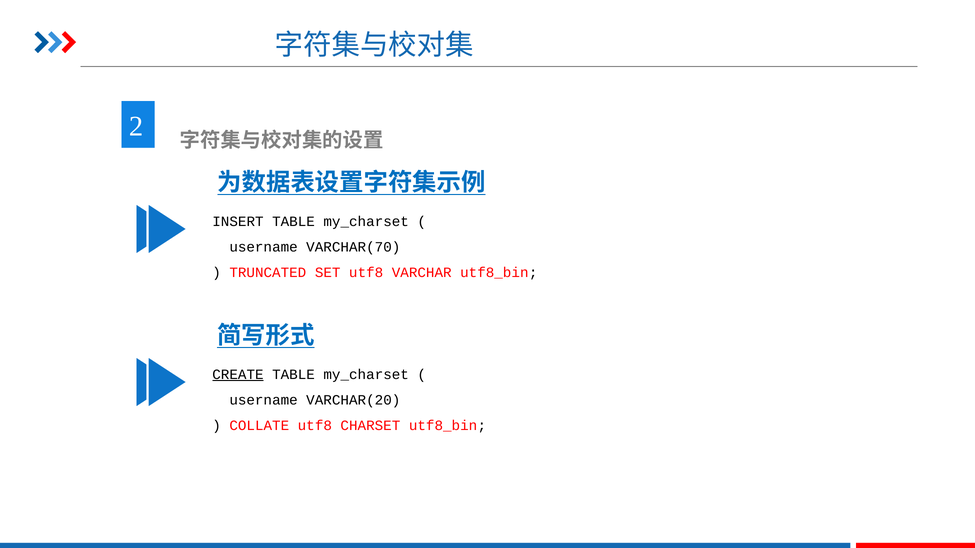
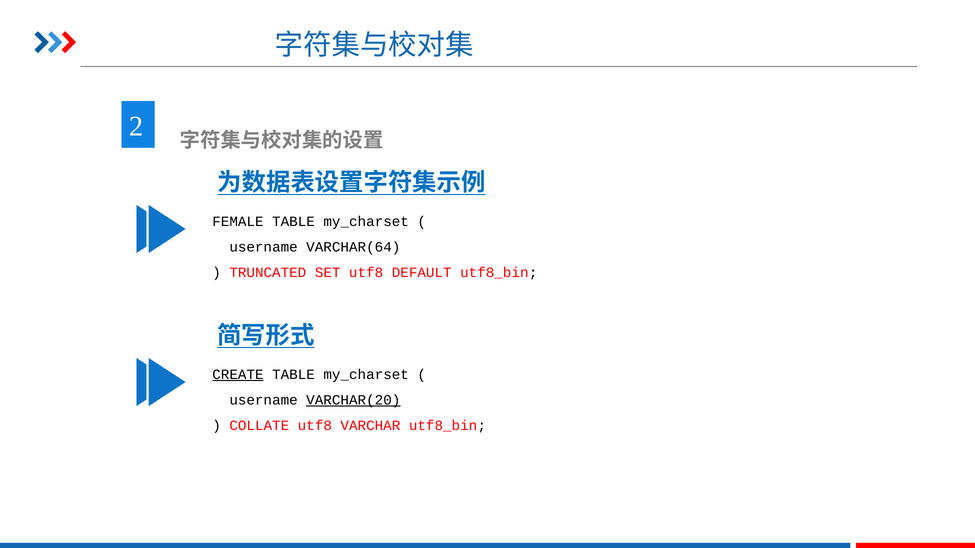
INSERT: INSERT -> FEMALE
VARCHAR(70: VARCHAR(70 -> VARCHAR(64
VARCHAR: VARCHAR -> DEFAULT
VARCHAR(20 underline: none -> present
CHARSET: CHARSET -> VARCHAR
